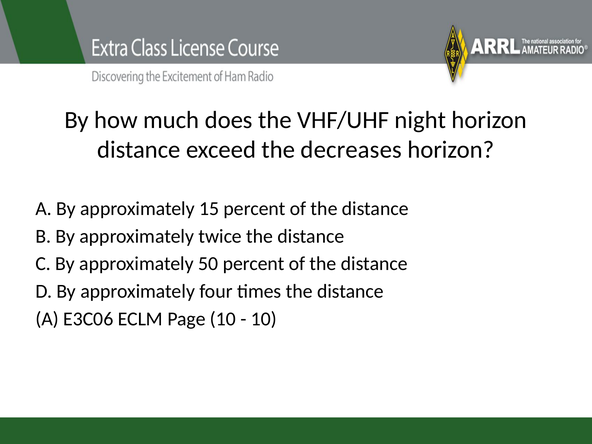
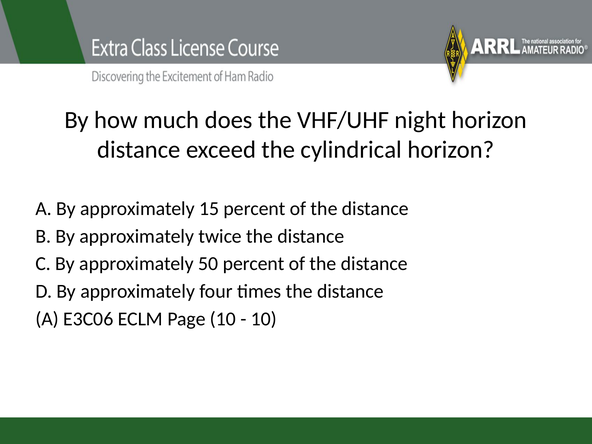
decreases: decreases -> cylindrical
